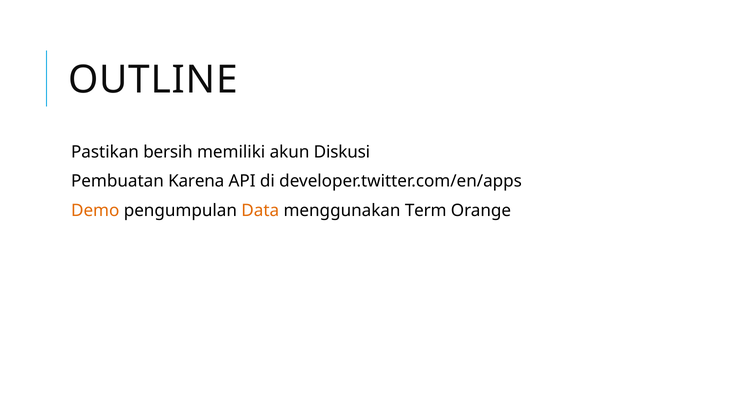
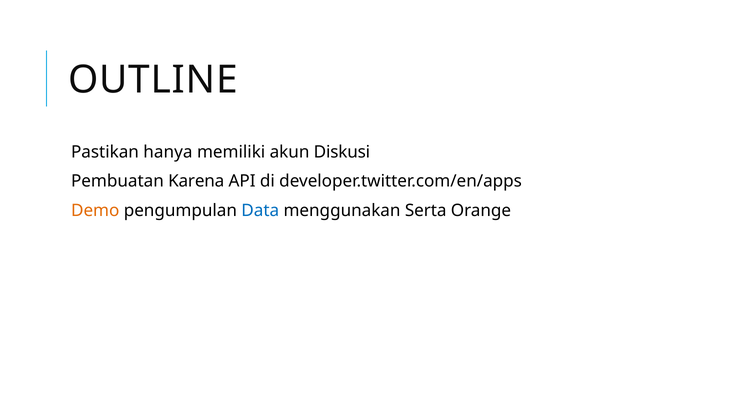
bersih: bersih -> hanya
Data colour: orange -> blue
Term: Term -> Serta
